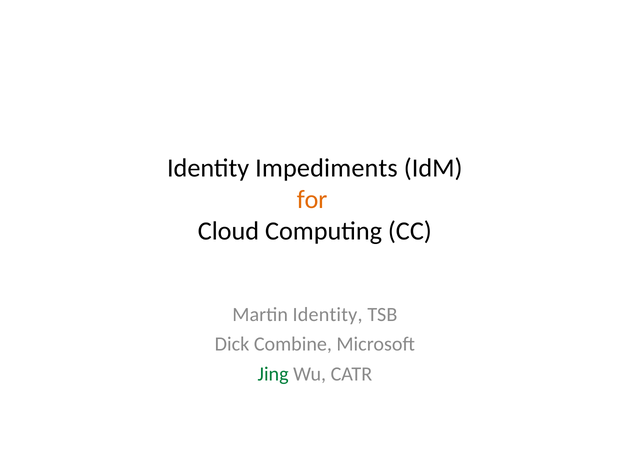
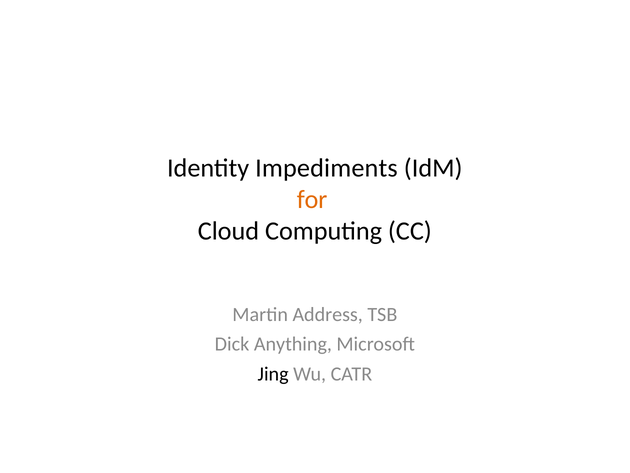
Martin Identity: Identity -> Address
Combine: Combine -> Anything
Jing colour: green -> black
